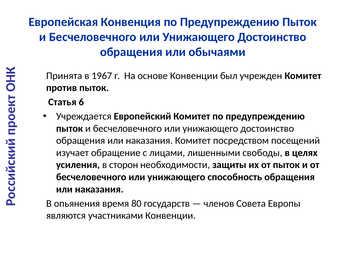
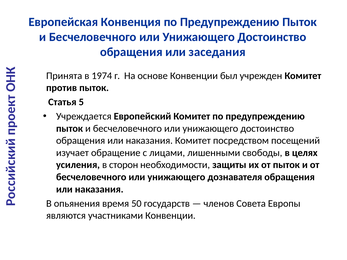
обычаями: обычаями -> заседания
1967: 1967 -> 1974
6: 6 -> 5
способность: способность -> дознавателя
80: 80 -> 50
